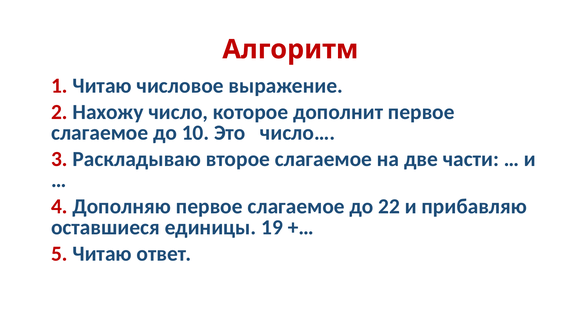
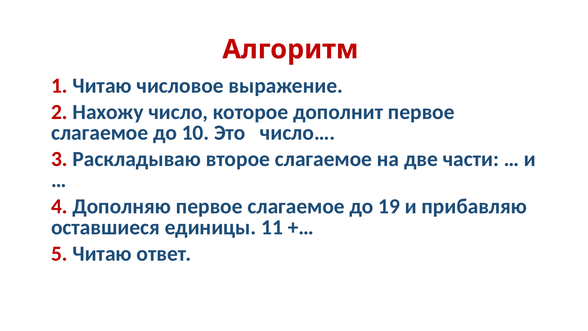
22: 22 -> 19
19: 19 -> 11
